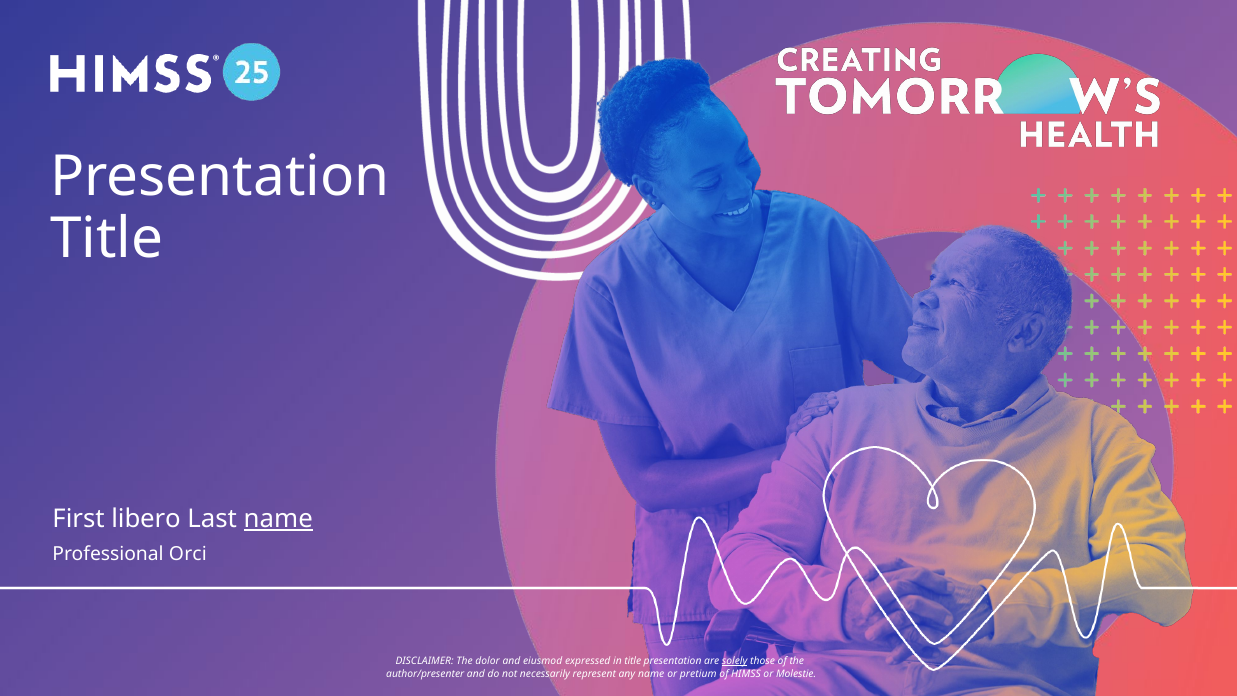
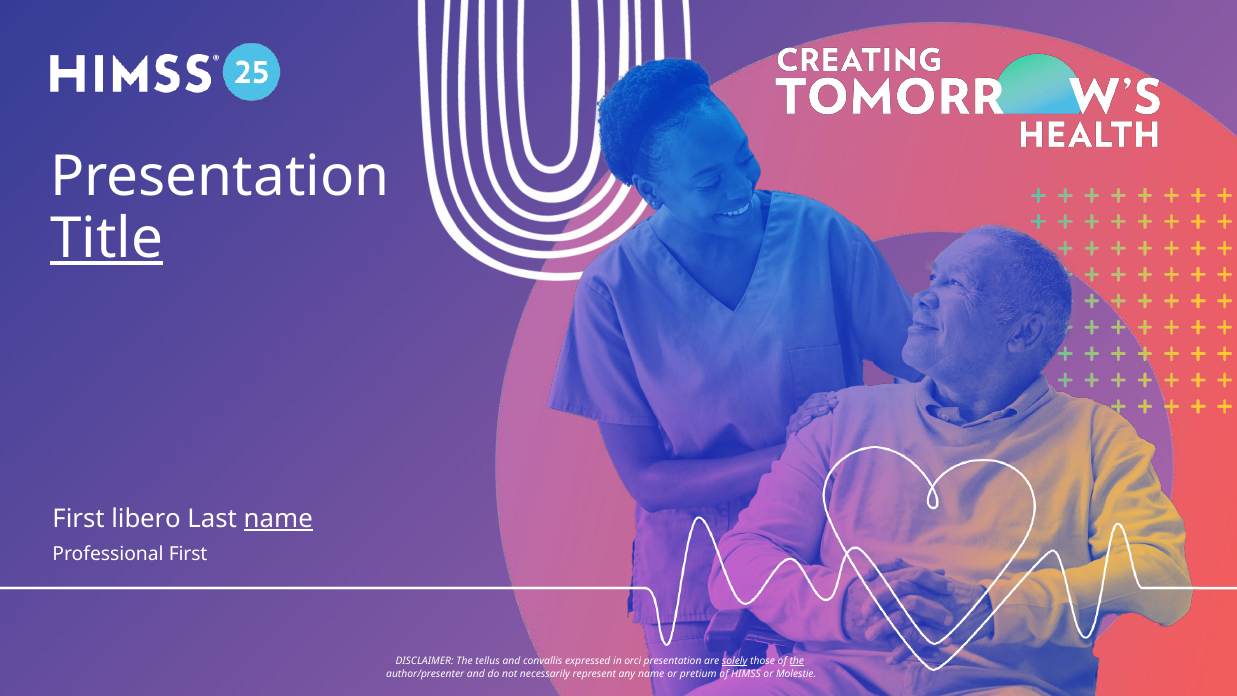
Title at (107, 238) underline: none -> present
Professional Orci: Orci -> First
dolor: dolor -> tellus
eiusmod: eiusmod -> convallis
in title: title -> orci
the at (797, 661) underline: none -> present
